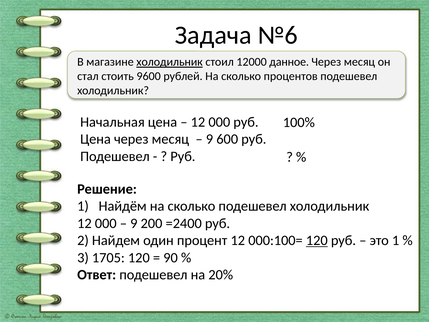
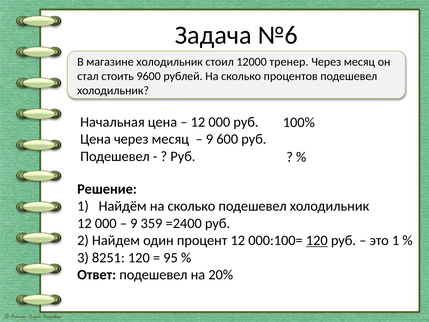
холодильник at (170, 62) underline: present -> none
данное: данное -> тренер
200: 200 -> 359
1705: 1705 -> 8251
90: 90 -> 95
